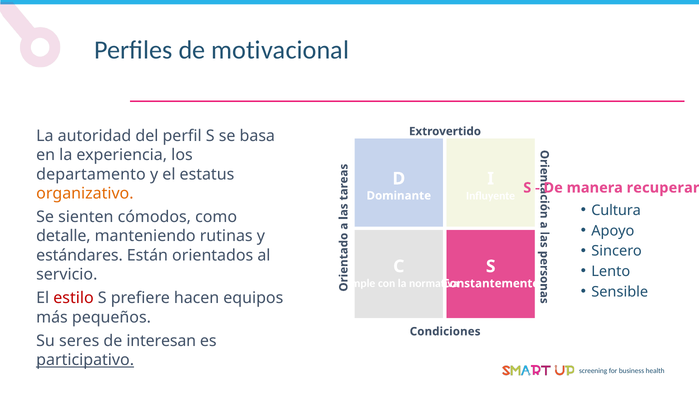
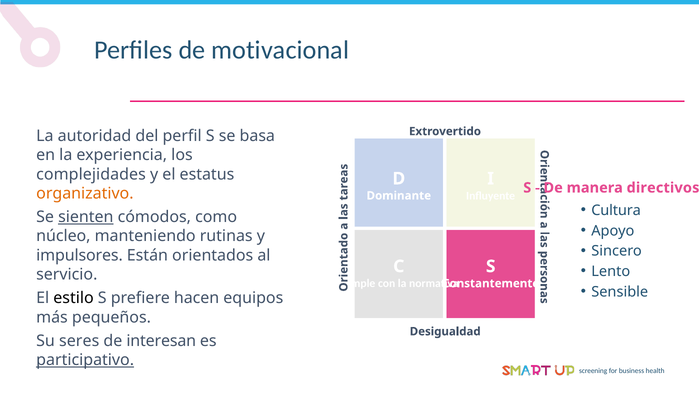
departamento: departamento -> complejidades
recuperar: recuperar -> directivos
sienten underline: none -> present
detalle: detalle -> núcleo
estándares: estándares -> impulsores
estilo colour: red -> black
Condiciones: Condiciones -> Desigualdad
